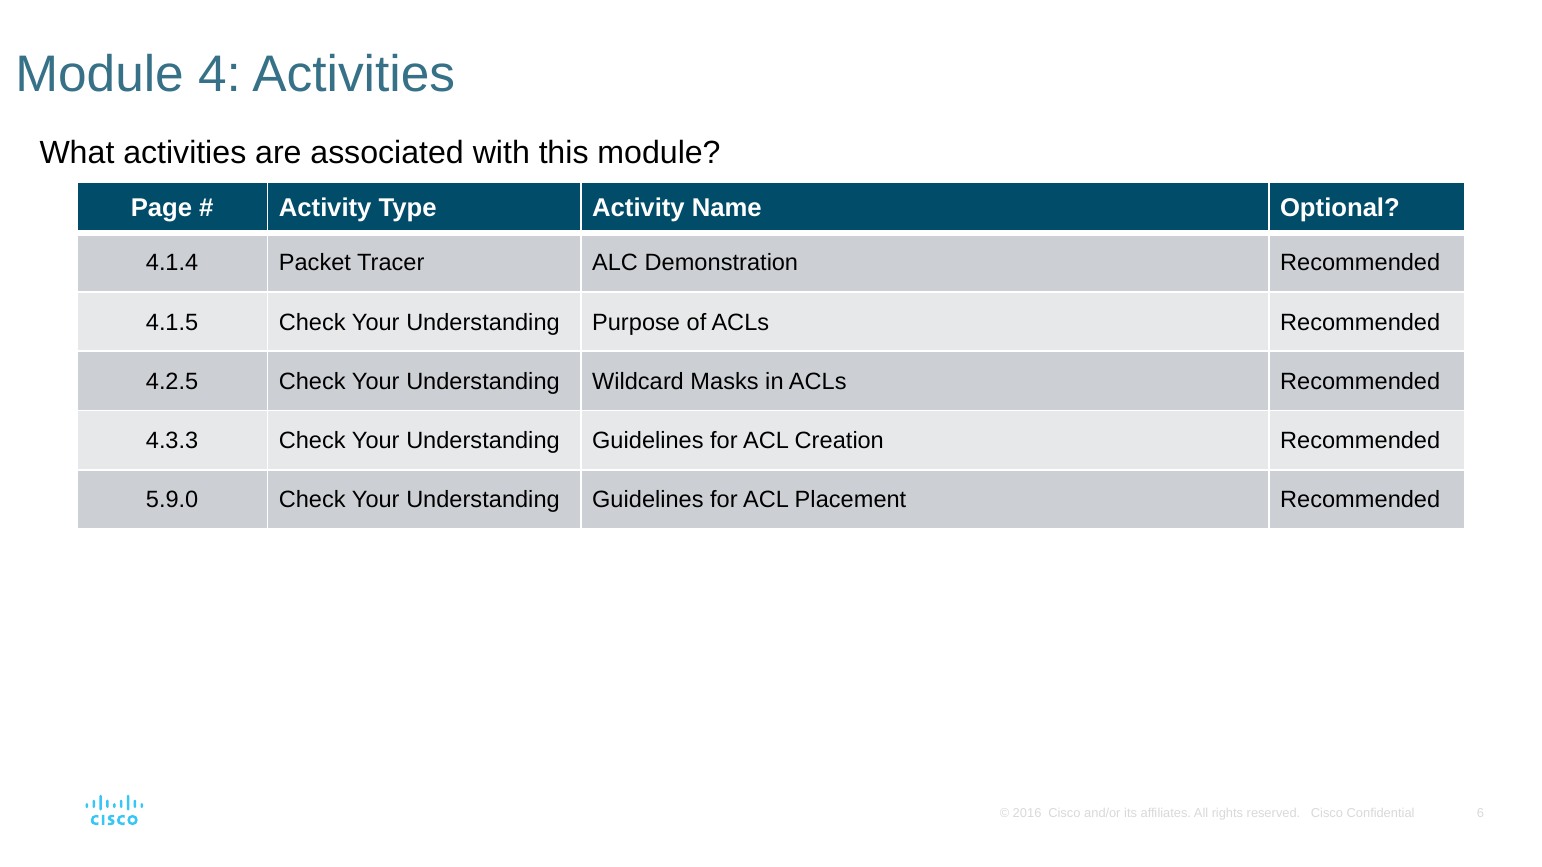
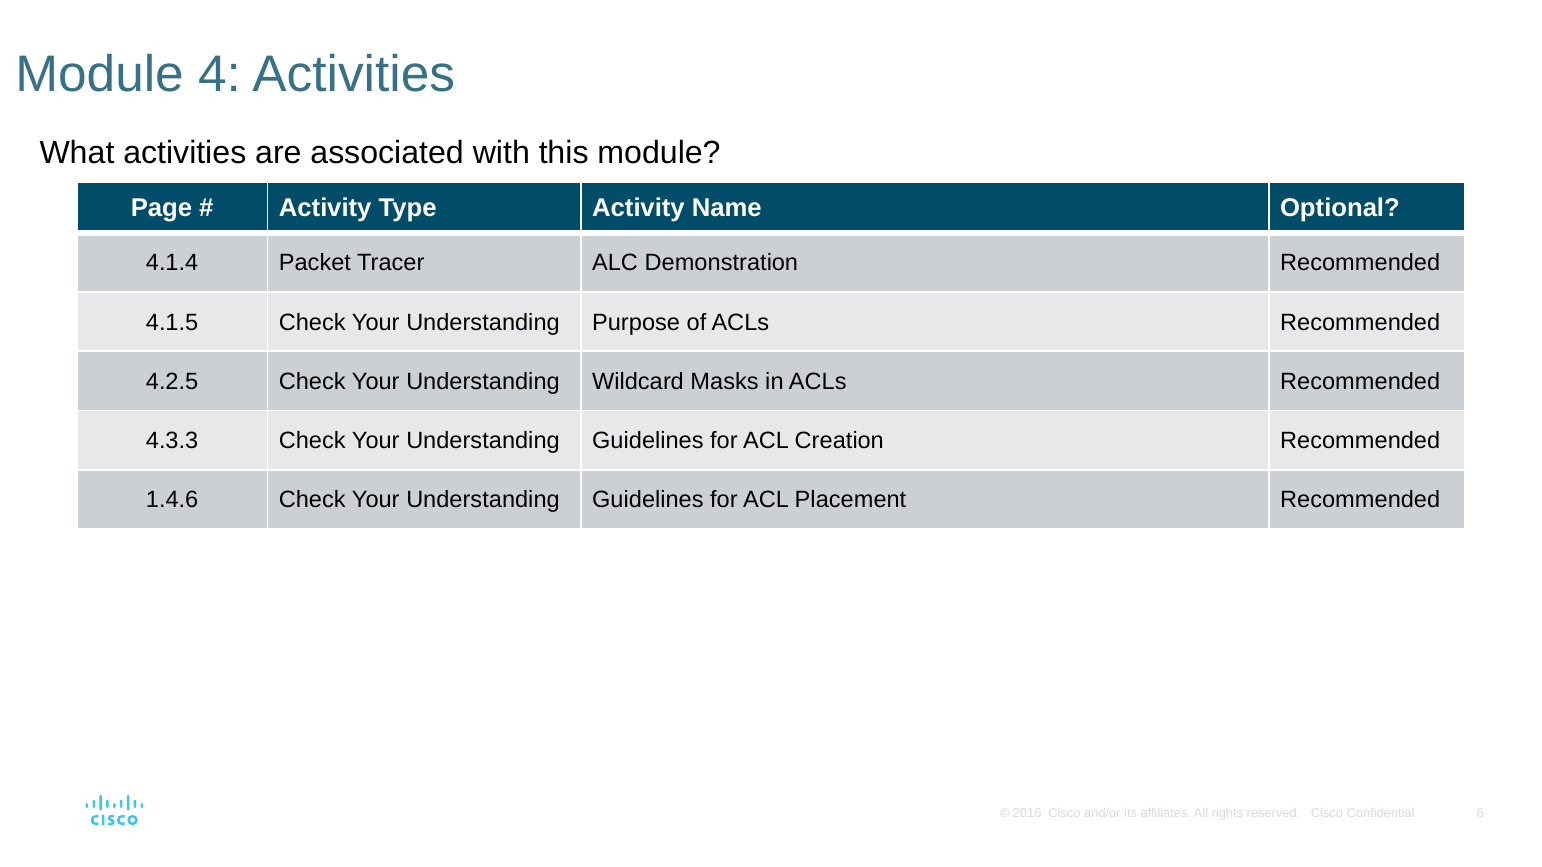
5.9.0: 5.9.0 -> 1.4.6
